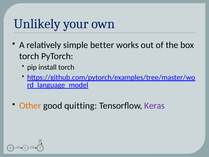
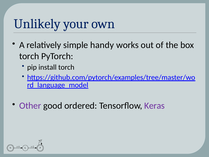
better: better -> handy
Other colour: orange -> purple
quitting: quitting -> ordered
